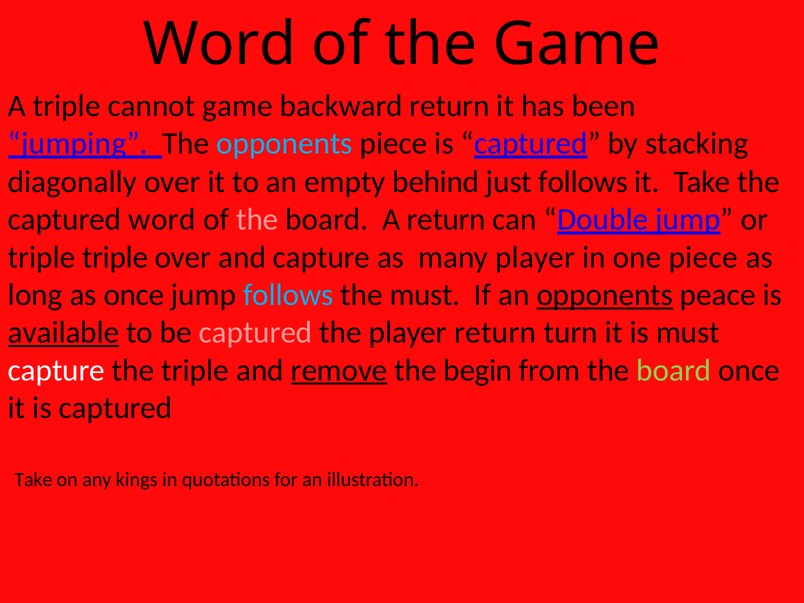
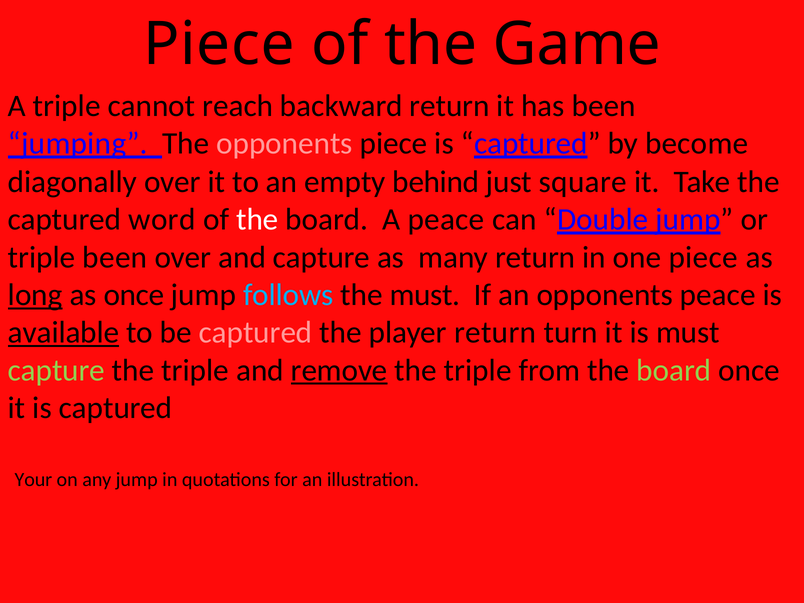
Word at (219, 44): Word -> Piece
cannot game: game -> reach
opponents at (284, 144) colour: light blue -> pink
stacking: stacking -> become
just follows: follows -> square
the at (257, 219) colour: pink -> white
A return: return -> peace
triple triple: triple -> been
many player: player -> return
long underline: none -> present
opponents at (605, 295) underline: present -> none
capture at (56, 370) colour: white -> light green
begin at (478, 370): begin -> triple
Take at (33, 480): Take -> Your
any kings: kings -> jump
